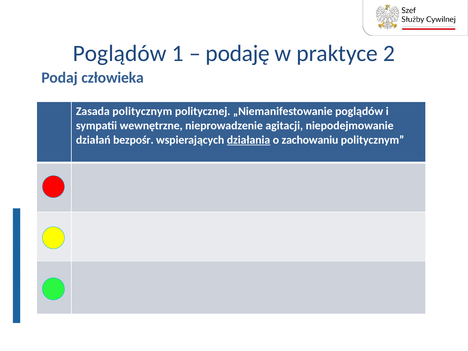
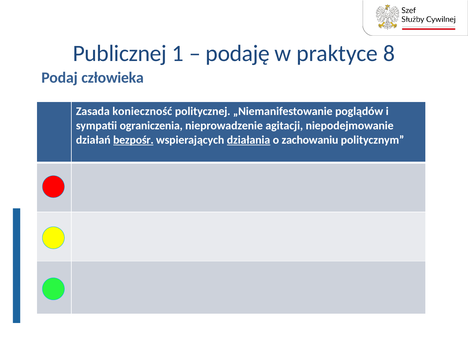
Poglądów at (120, 53): Poglądów -> Publicznej
2: 2 -> 8
Zasada politycznym: politycznym -> konieczność
wewnętrzne: wewnętrzne -> ograniczenia
bezpośr underline: none -> present
